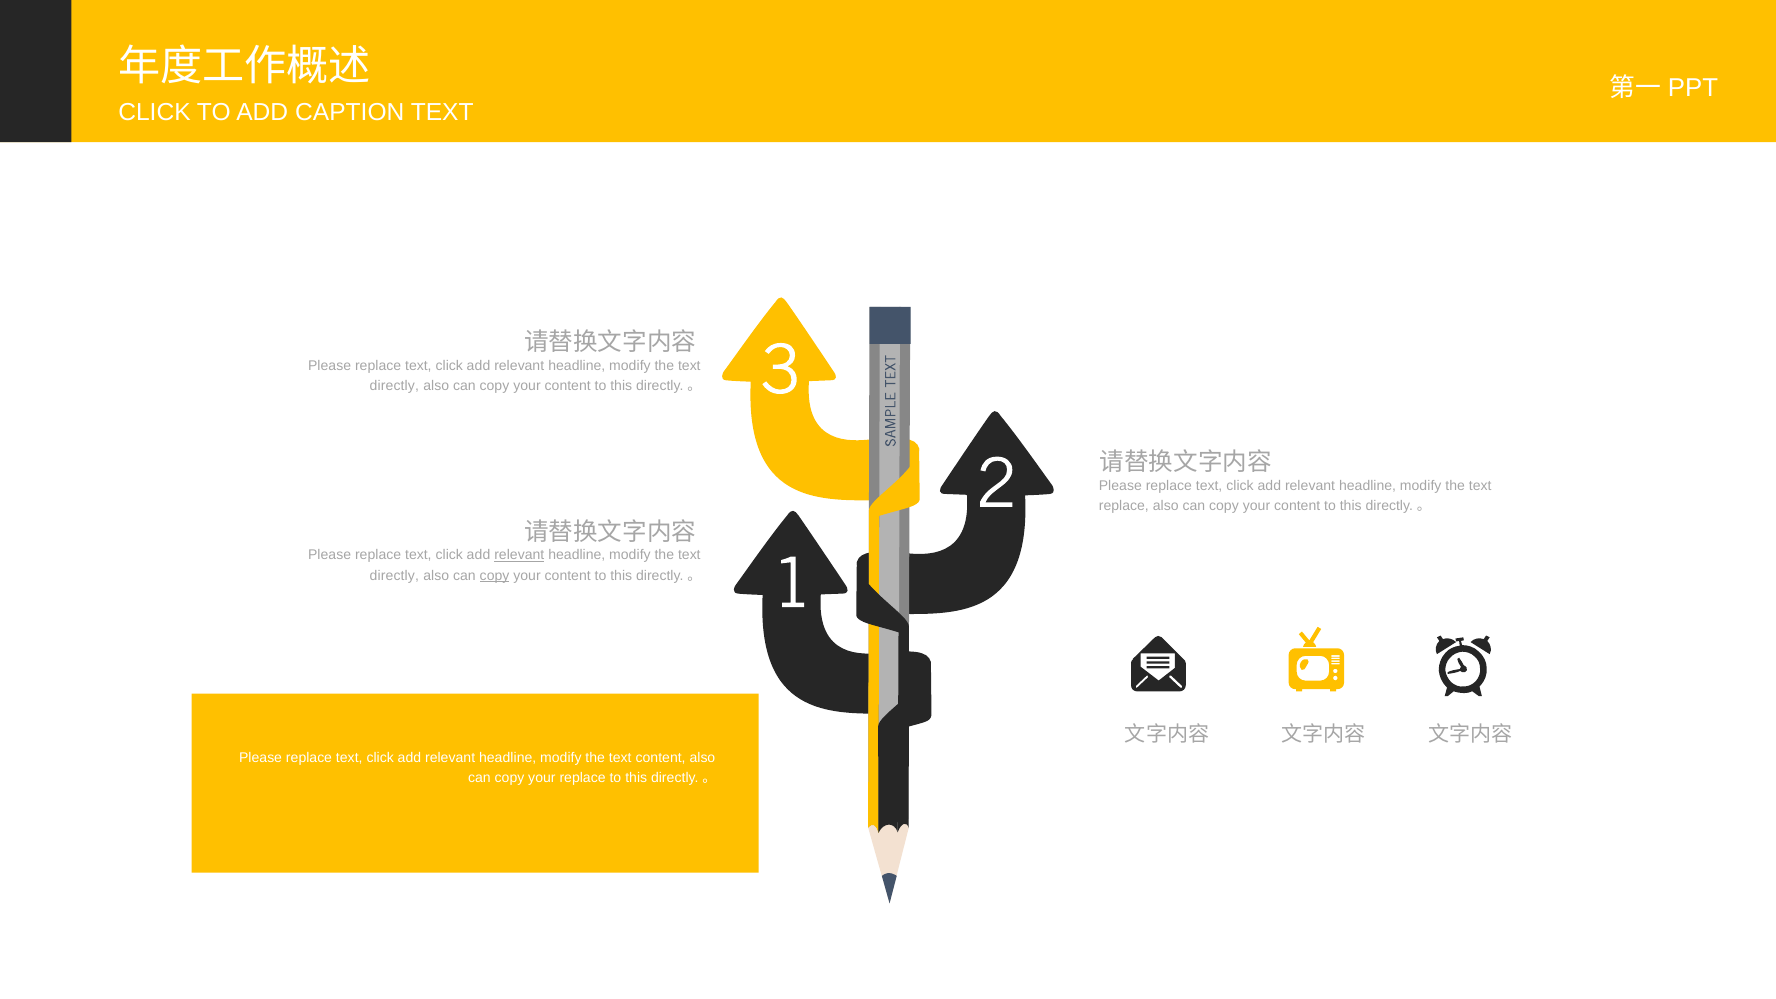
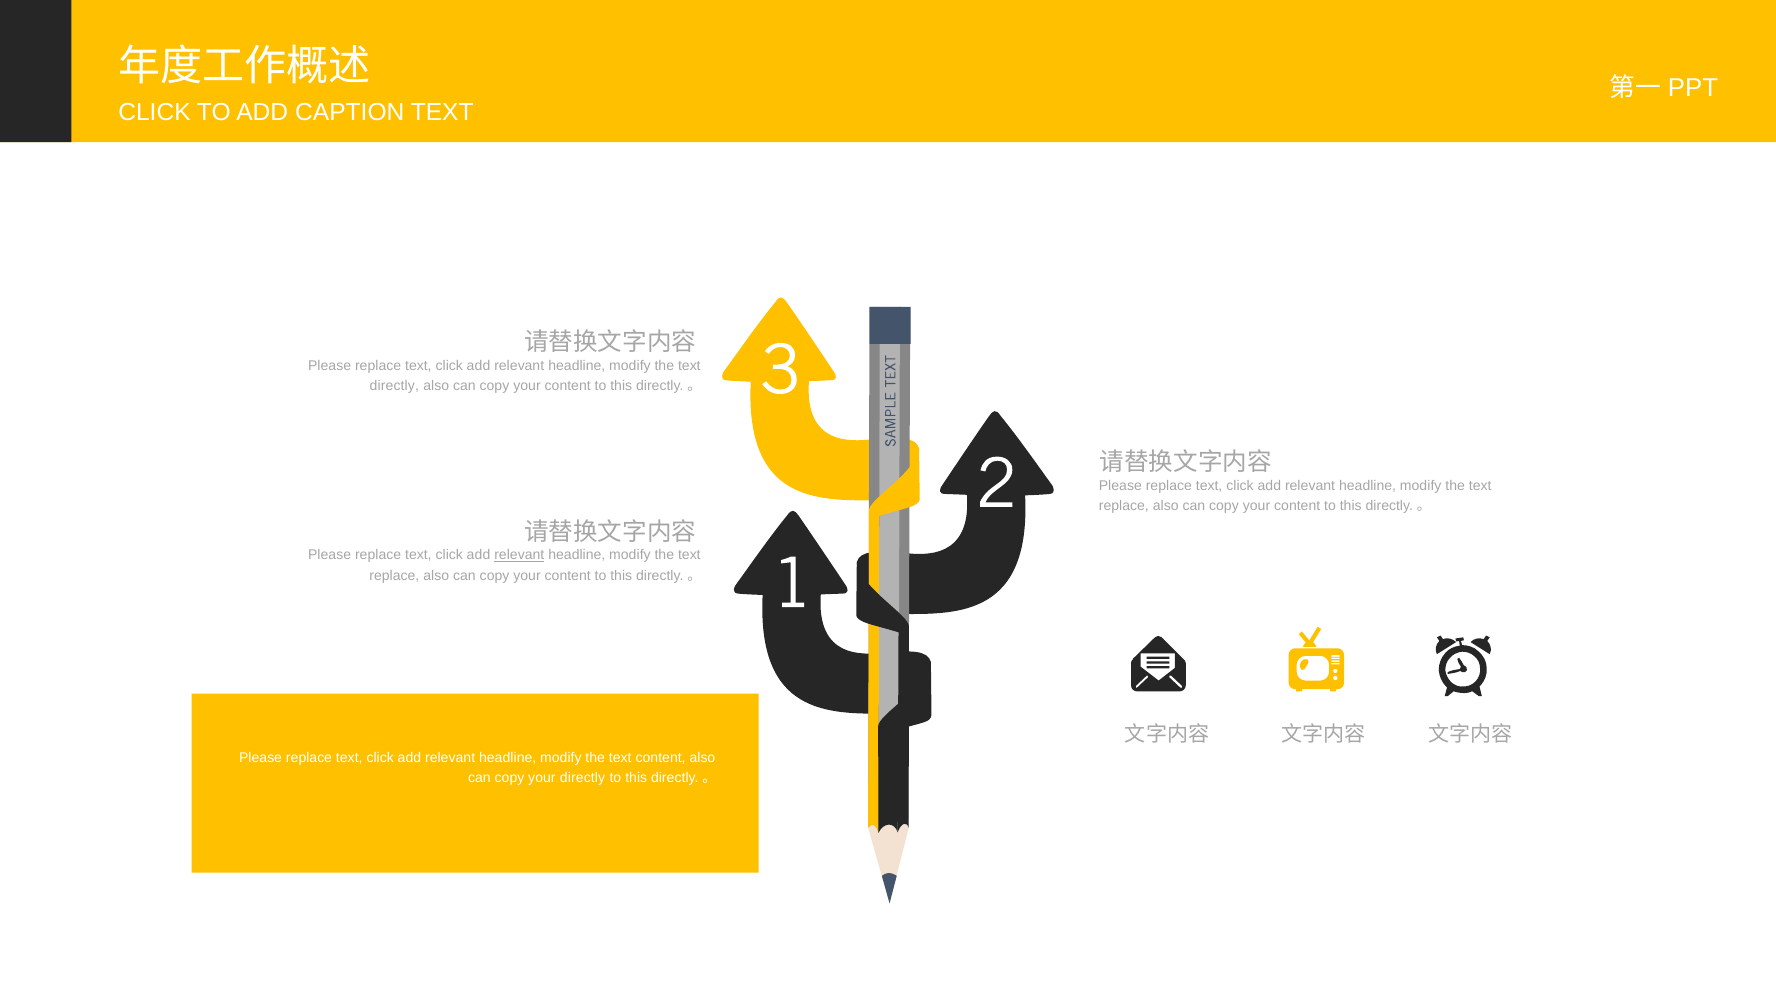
directly at (394, 575): directly -> replace
copy at (495, 575) underline: present -> none
your replace: replace -> directly
